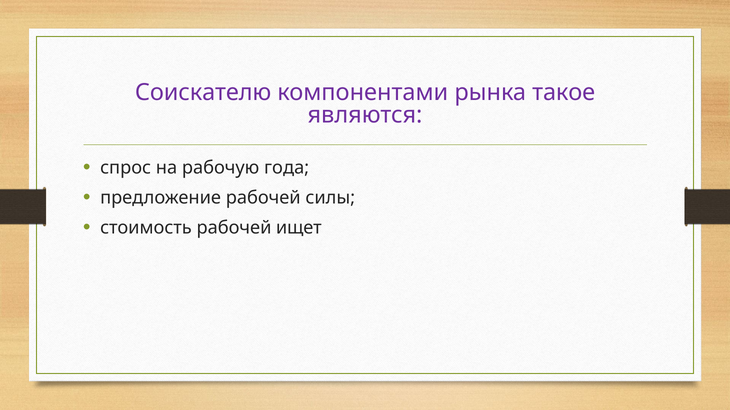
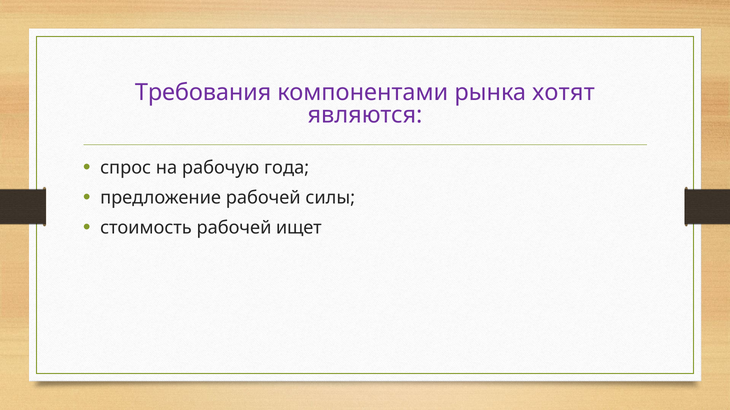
Соискателю: Соискателю -> Требования
такое: такое -> хотят
